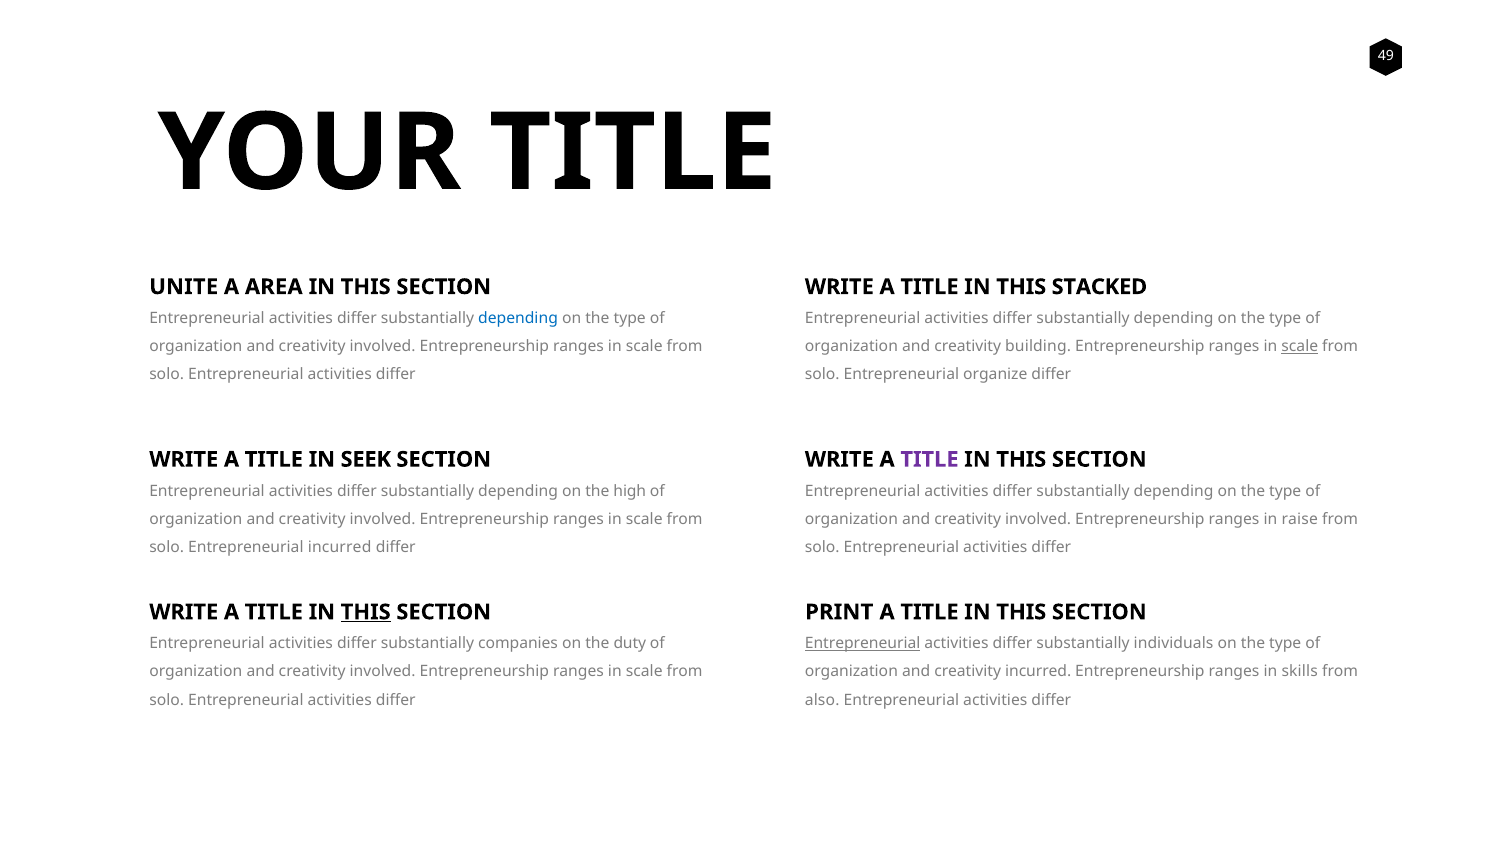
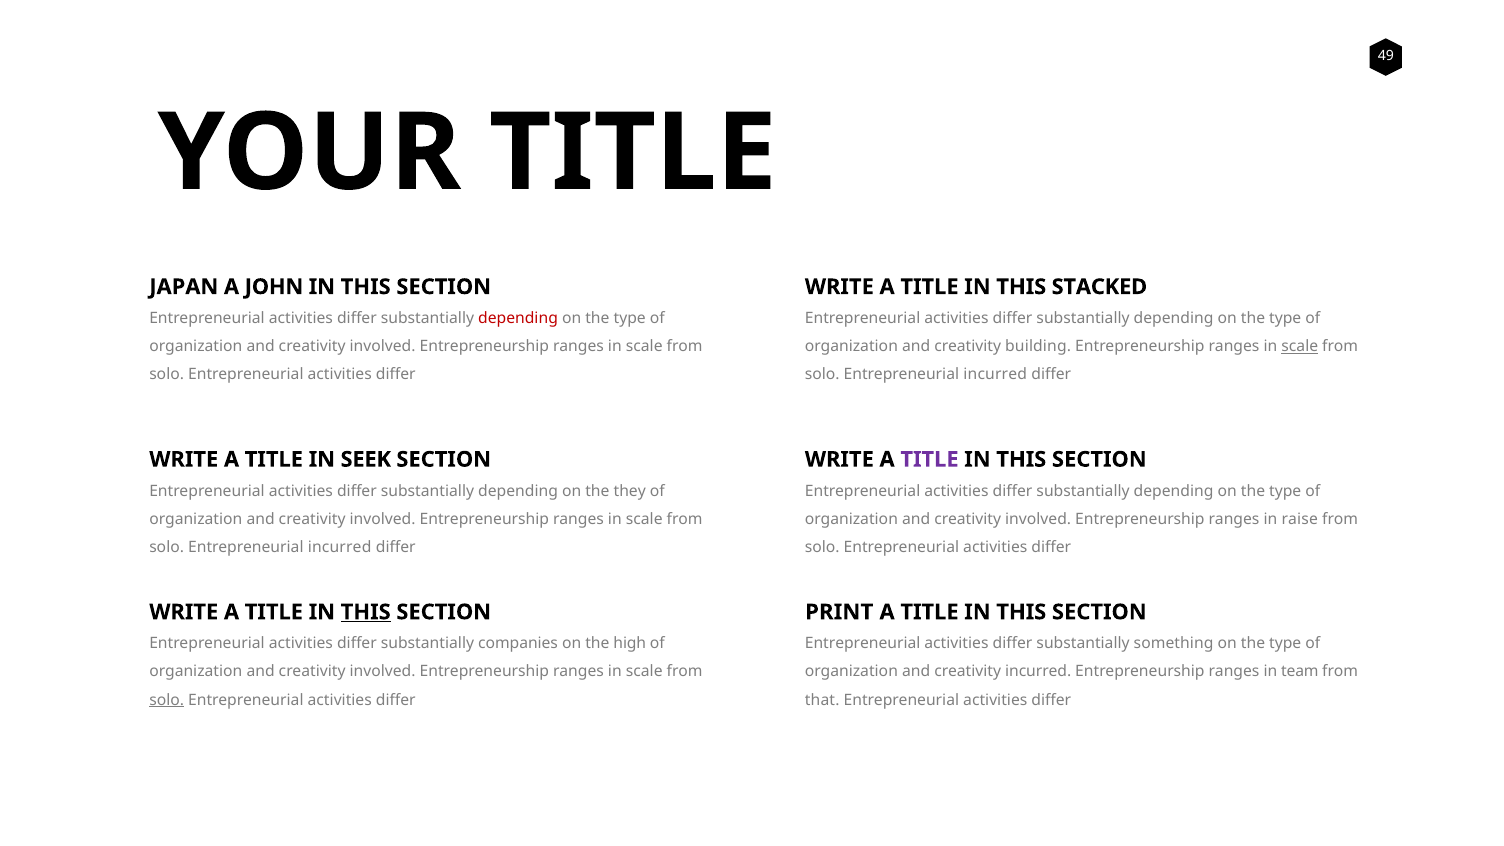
UNITE: UNITE -> JAPAN
AREA: AREA -> JOHN
depending at (518, 318) colour: blue -> red
organize at (995, 375): organize -> incurred
high: high -> they
duty: duty -> high
Entrepreneurial at (863, 644) underline: present -> none
individuals: individuals -> something
skills: skills -> team
solo at (167, 700) underline: none -> present
also: also -> that
